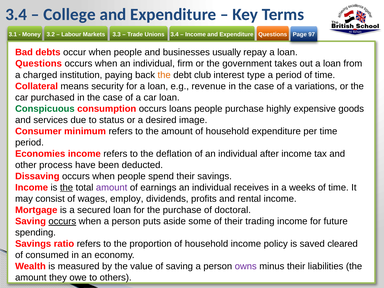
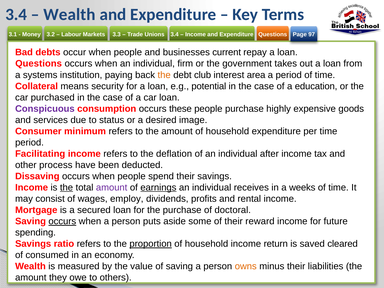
College at (69, 15): College -> Wealth
usually: usually -> current
charged: charged -> systems
type: type -> area
revenue: revenue -> potential
variations: variations -> education
Conspicuous colour: green -> purple
loans: loans -> these
Economies: Economies -> Facilitating
earnings underline: none -> present
trading: trading -> reward
proportion underline: none -> present
policy: policy -> return
owns colour: purple -> orange
